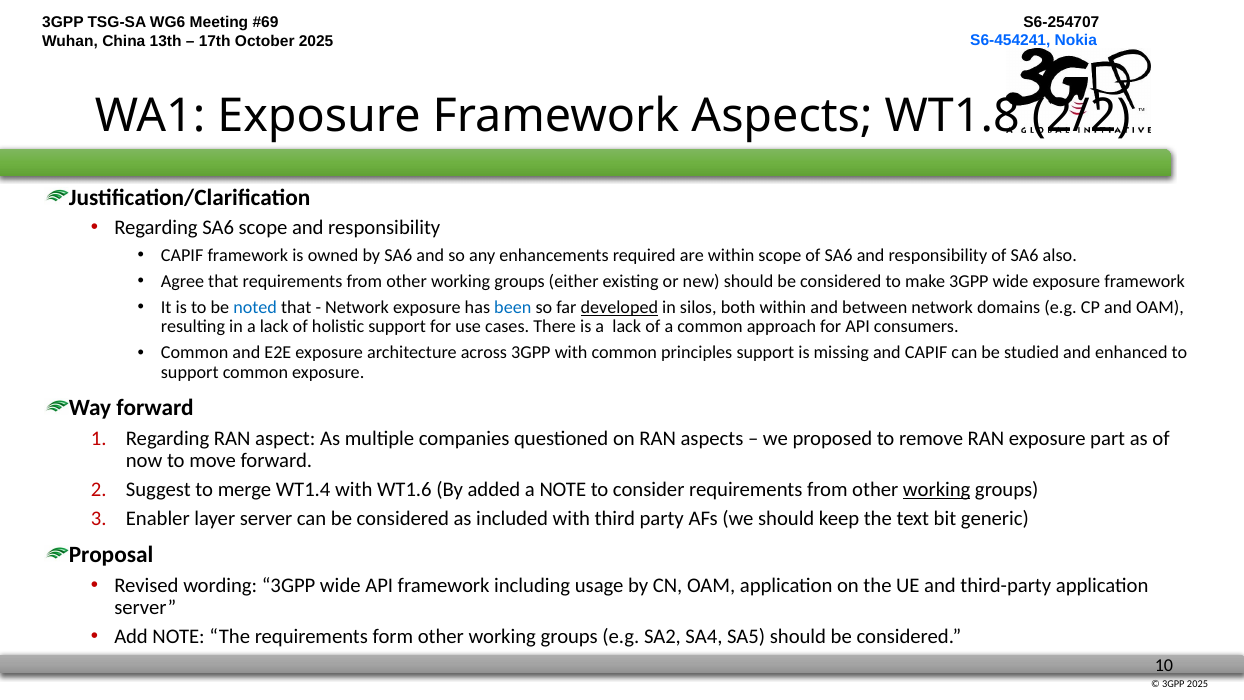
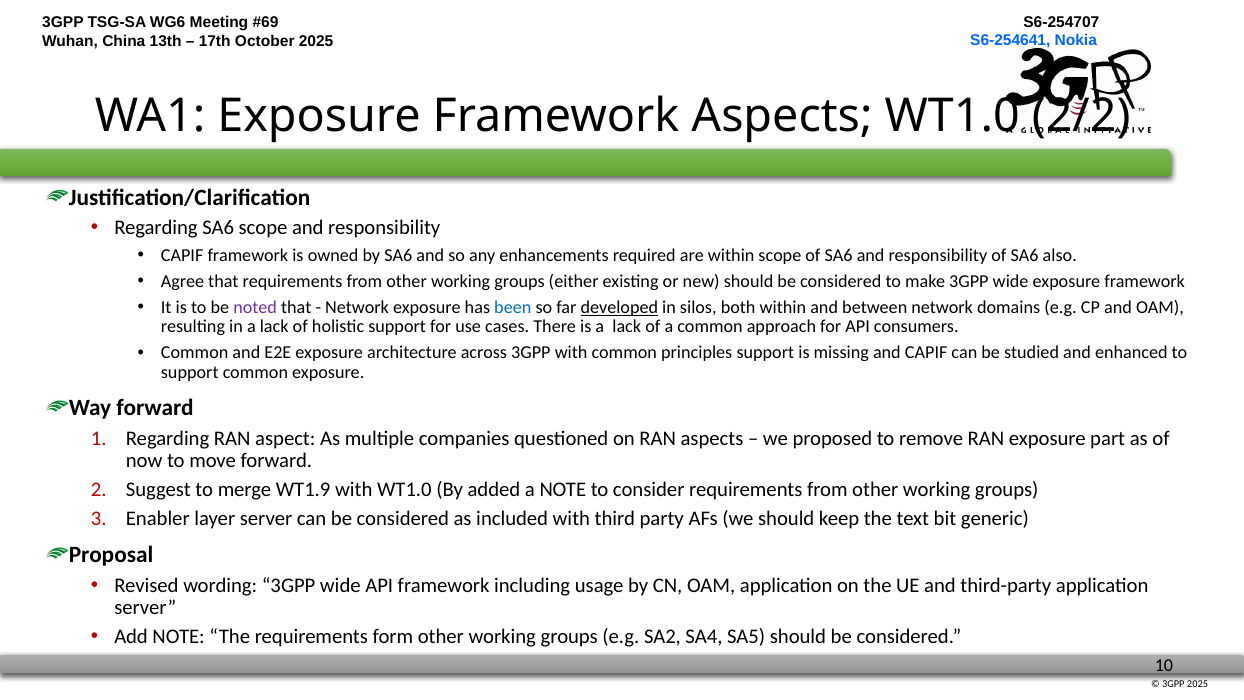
S6-454241: S6-454241 -> S6-254641
Aspects WT1.8: WT1.8 -> WT1.0
noted colour: blue -> purple
WT1.4: WT1.4 -> WT1.9
with WT1.6: WT1.6 -> WT1.0
working at (937, 489) underline: present -> none
